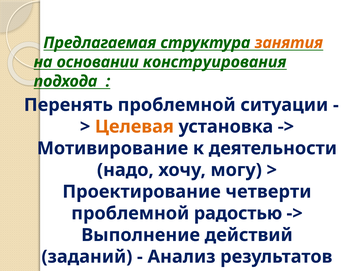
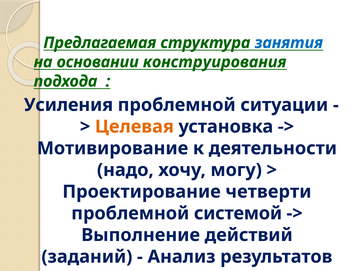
занятия colour: orange -> blue
Перенять: Перенять -> Усиления
радостью: радостью -> системой
